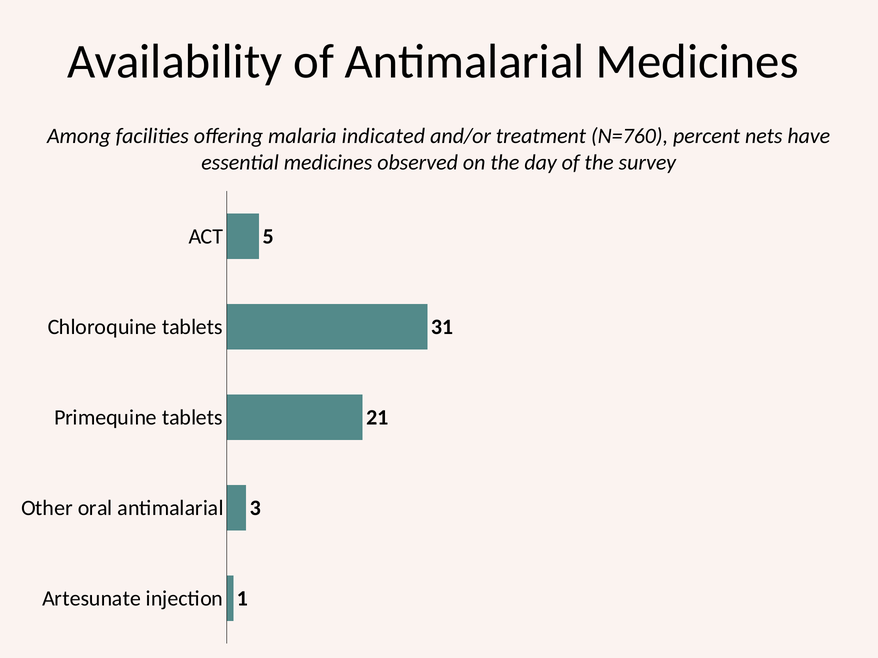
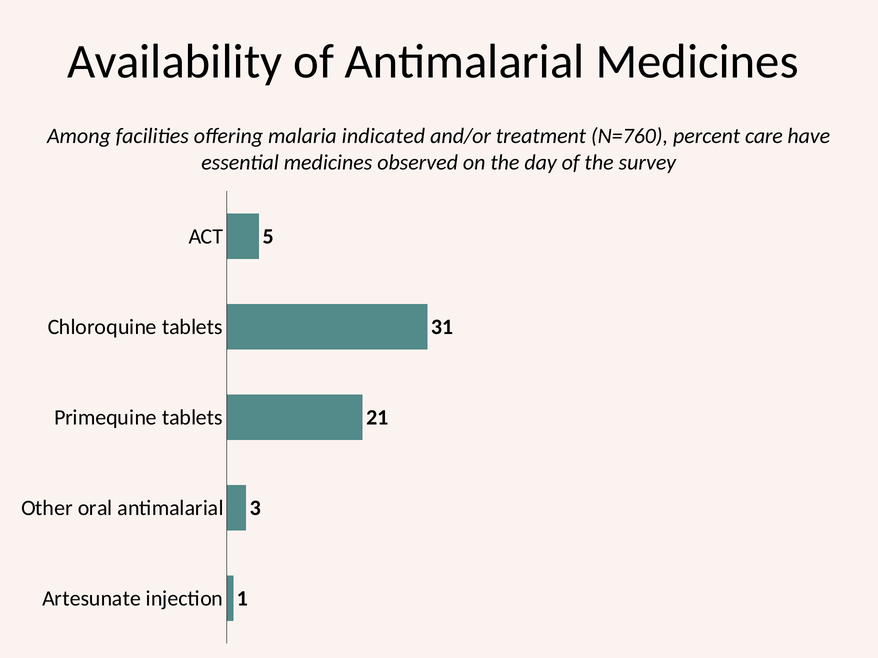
nets: nets -> care
